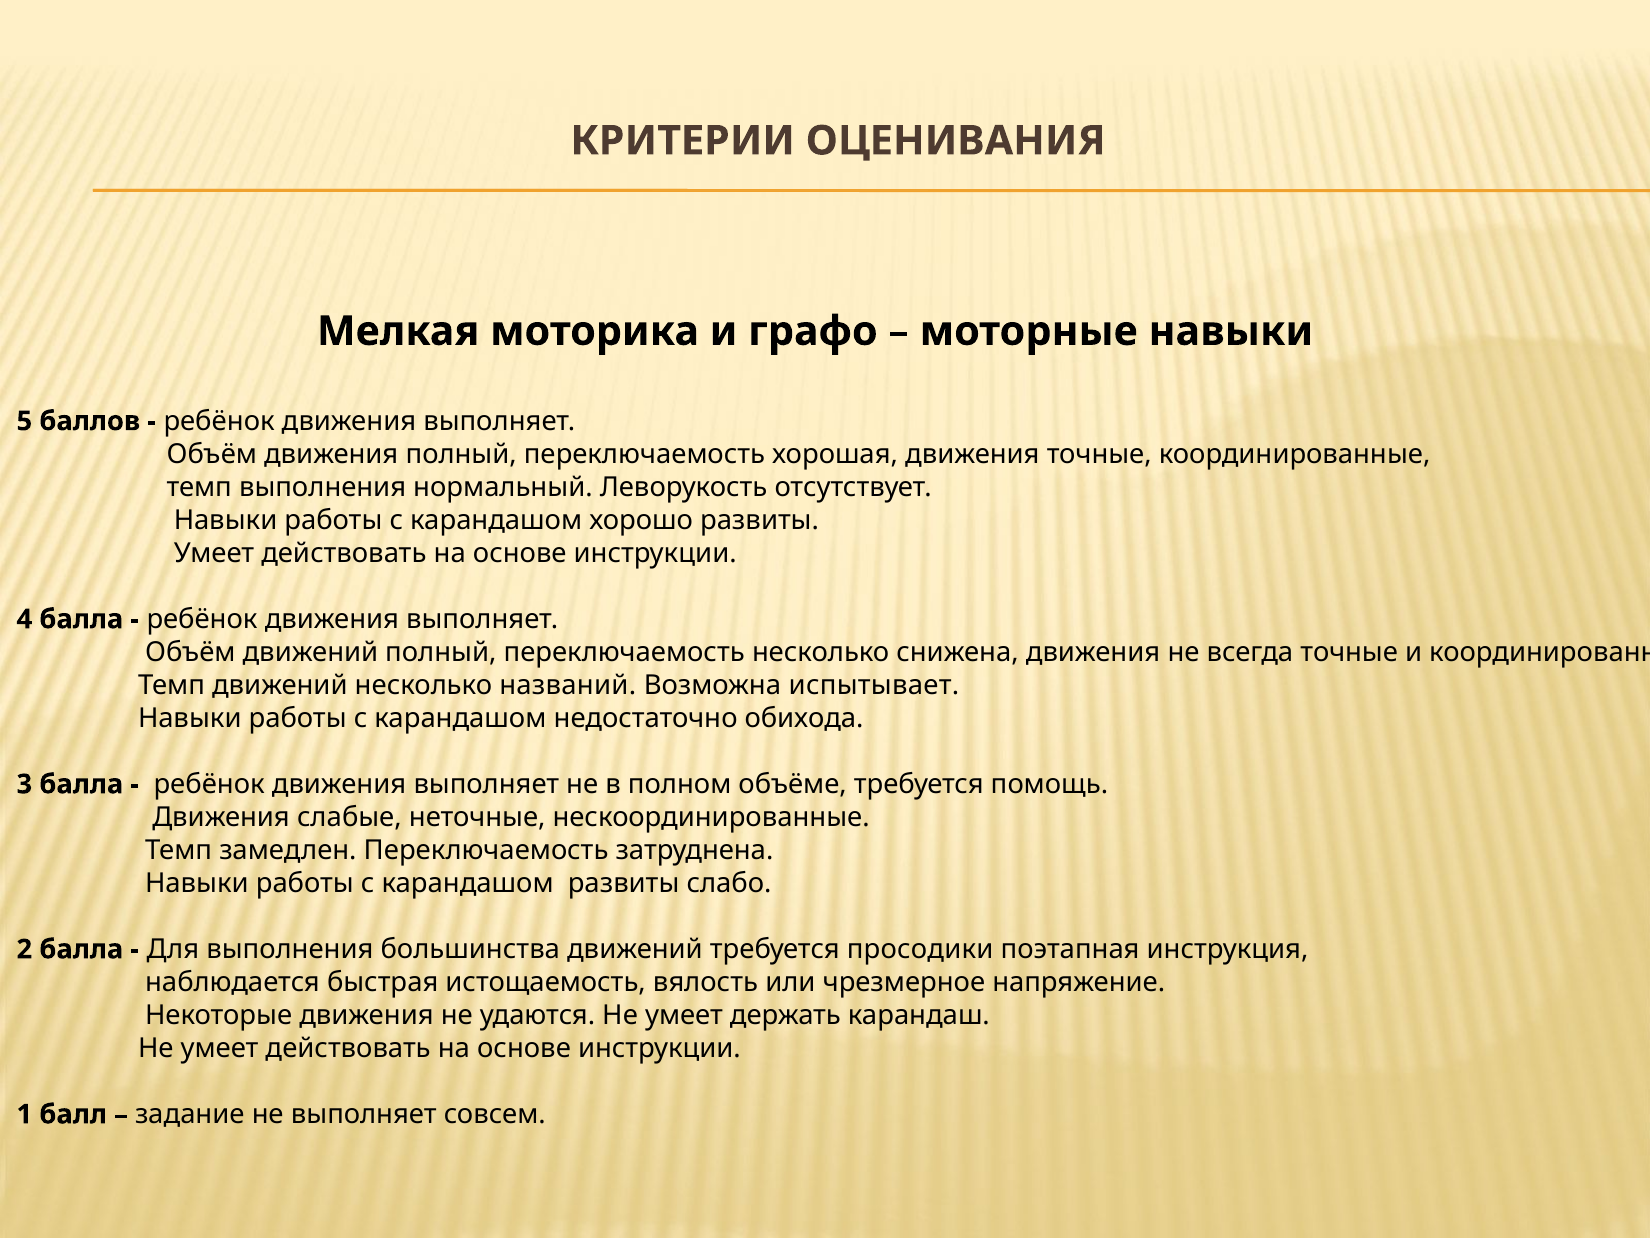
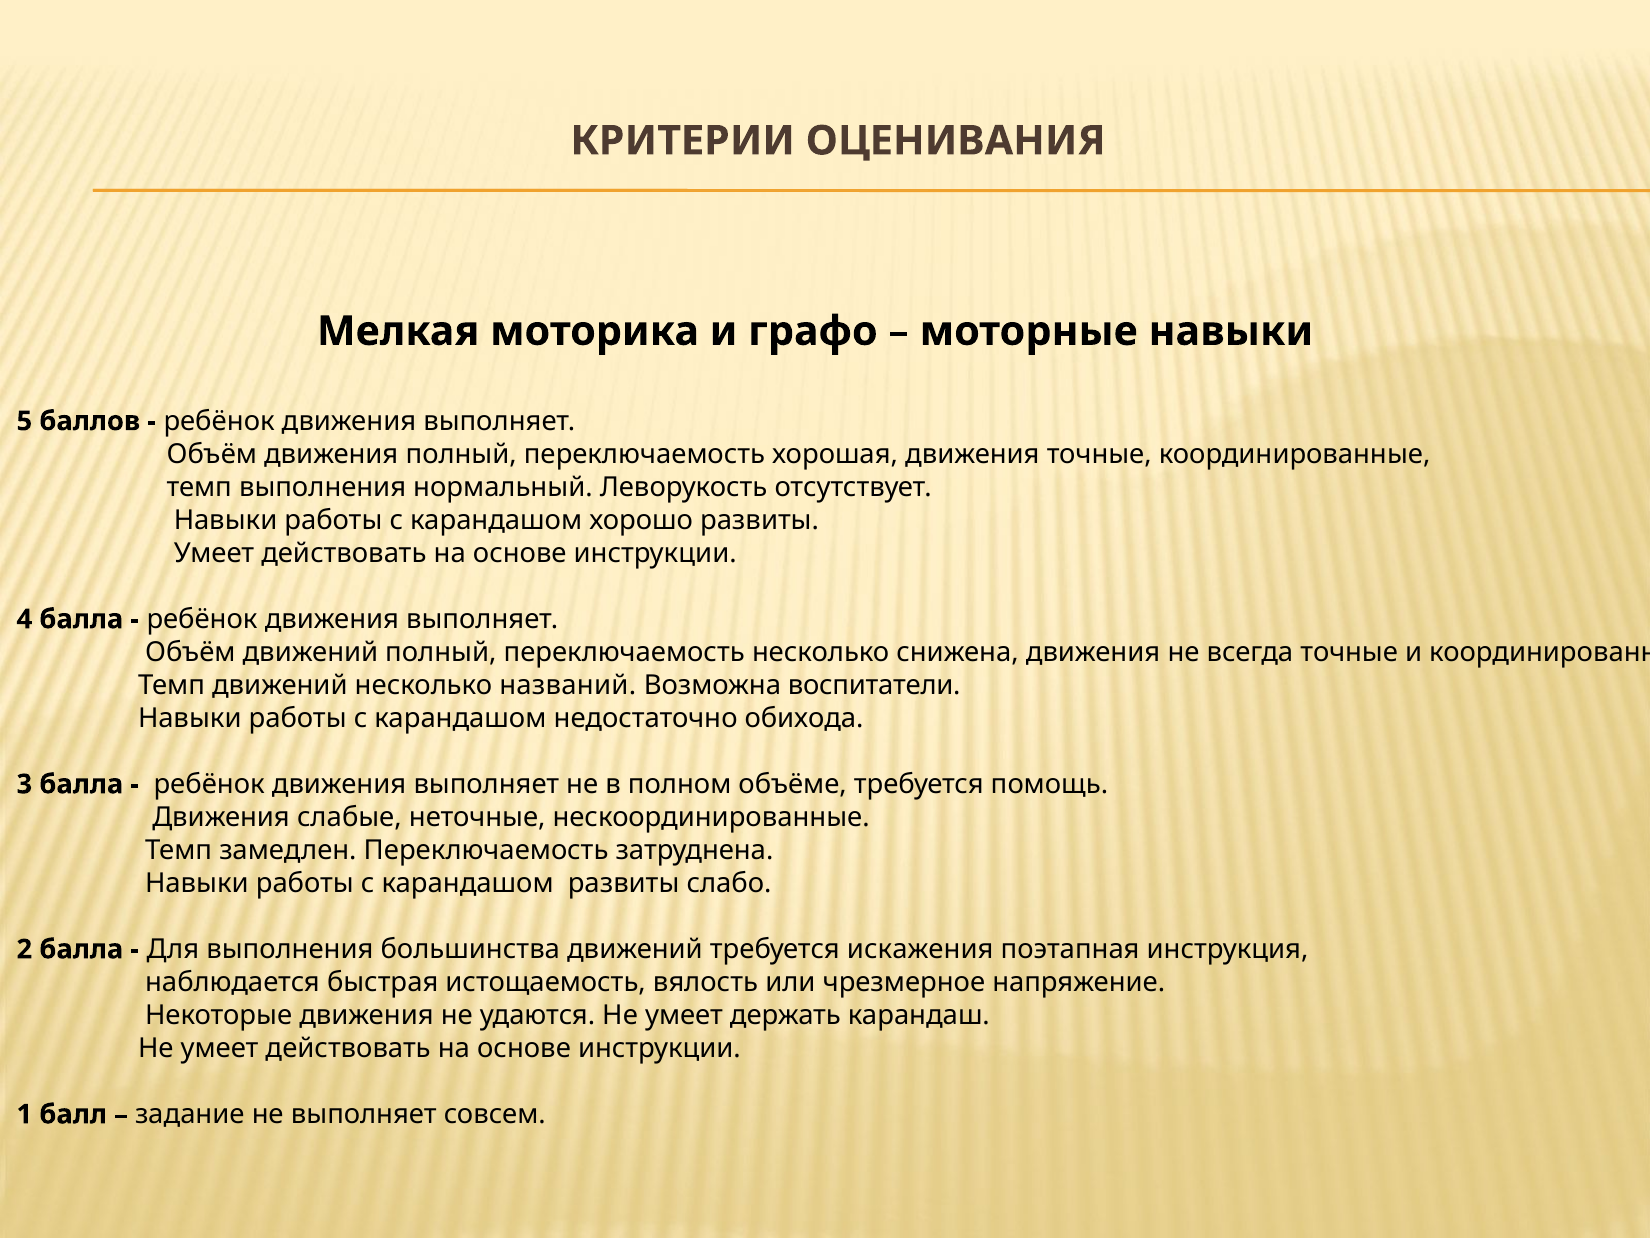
испытывает: испытывает -> воспитатели
просодики: просодики -> искажения
